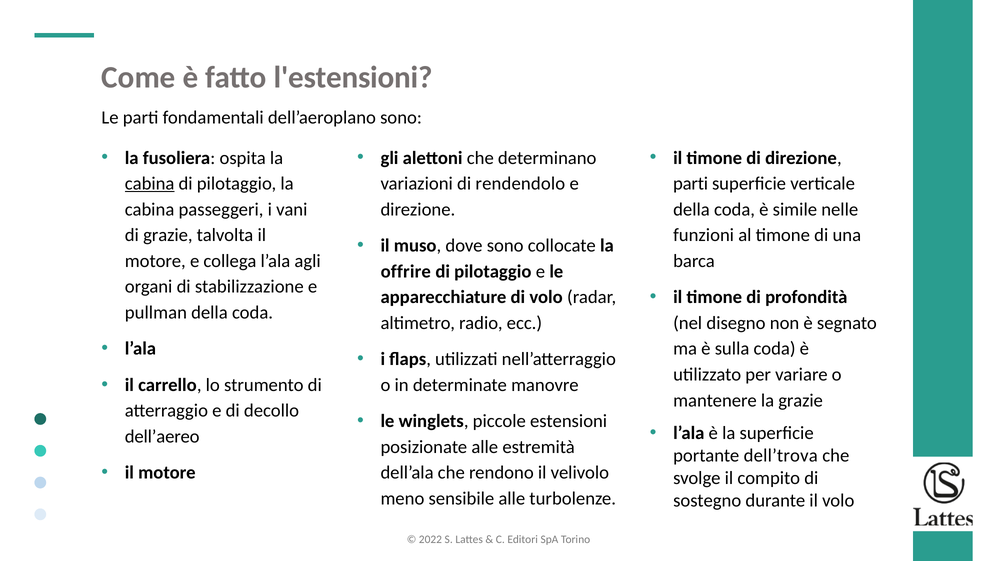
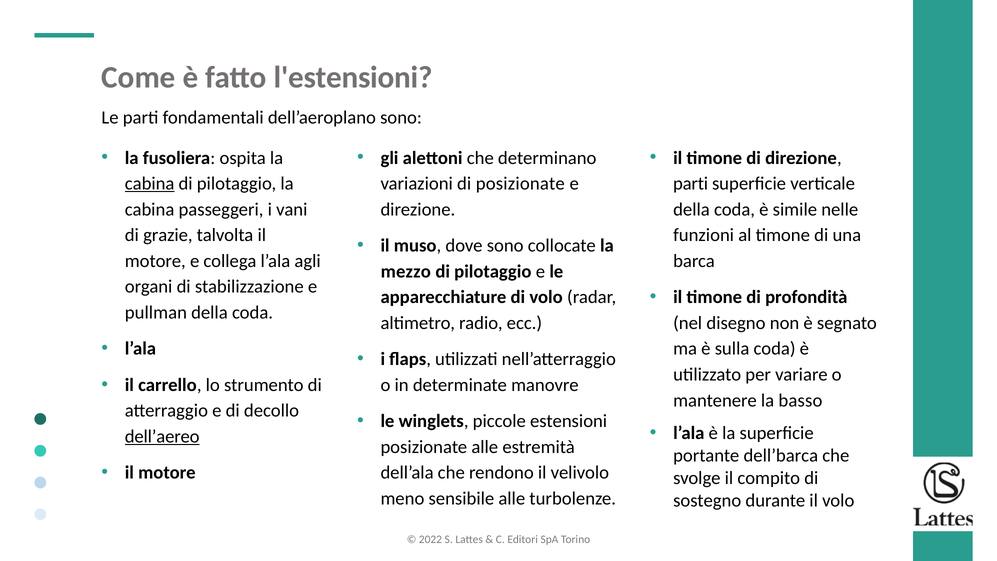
di rendendolo: rendendolo -> posizionate
offrire: offrire -> mezzo
la grazie: grazie -> basso
dell’aereo underline: none -> present
dell’trova: dell’trova -> dell’barca
